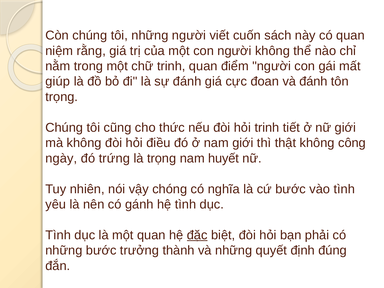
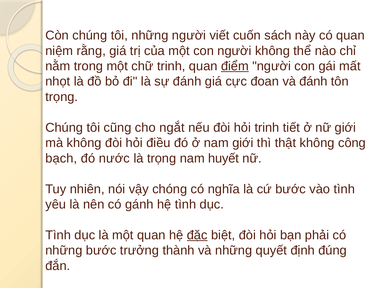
điểm underline: none -> present
giúp: giúp -> nhọt
thức: thức -> ngắt
ngày: ngày -> bạch
trứng: trứng -> nước
